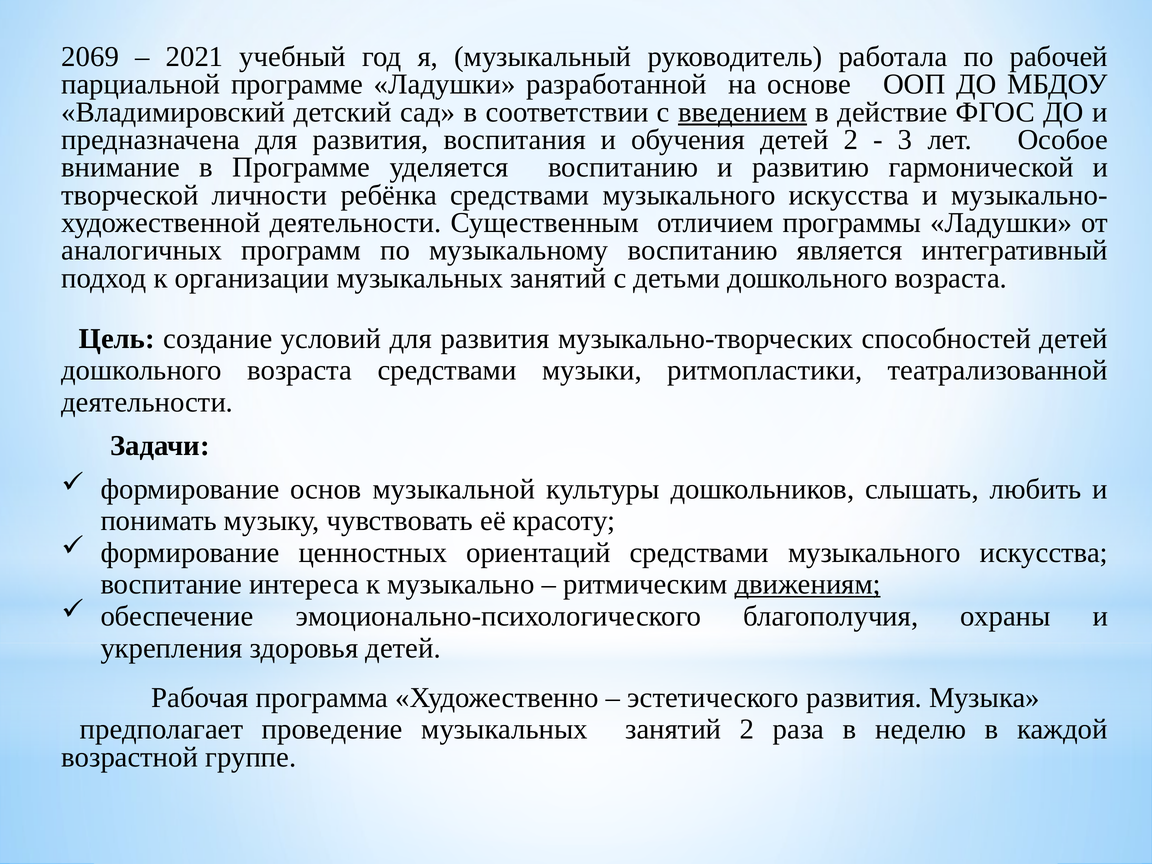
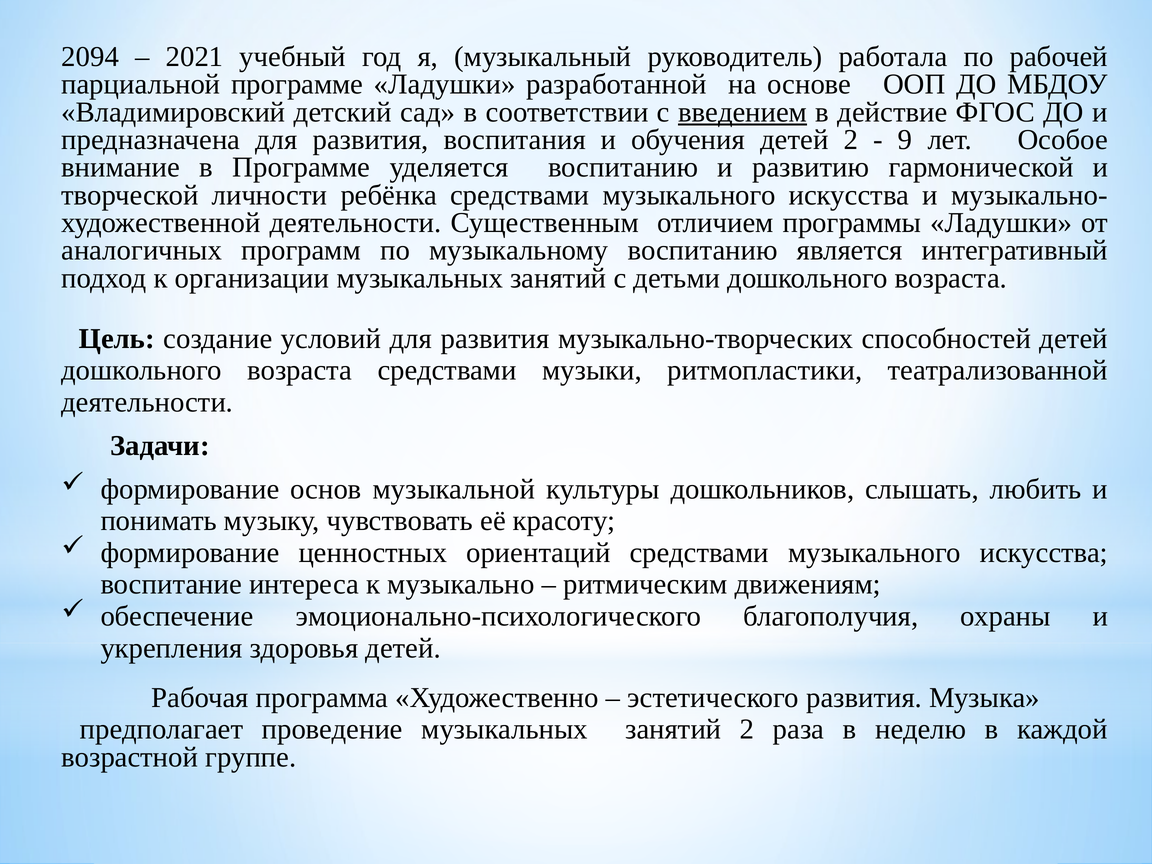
2069: 2069 -> 2094
3: 3 -> 9
движениям underline: present -> none
